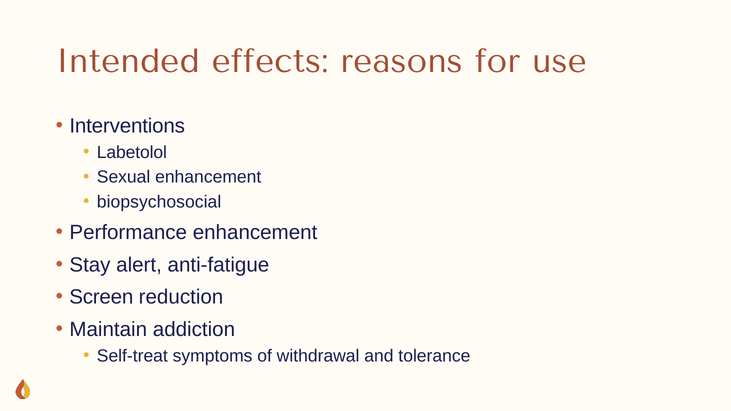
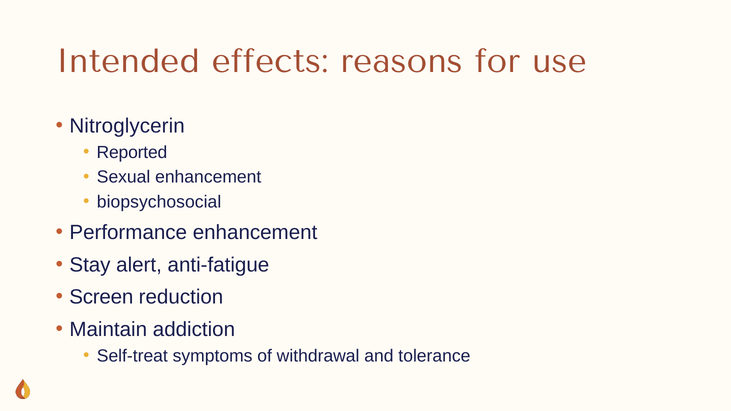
Interventions: Interventions -> Nitroglycerin
Labetolol: Labetolol -> Reported
